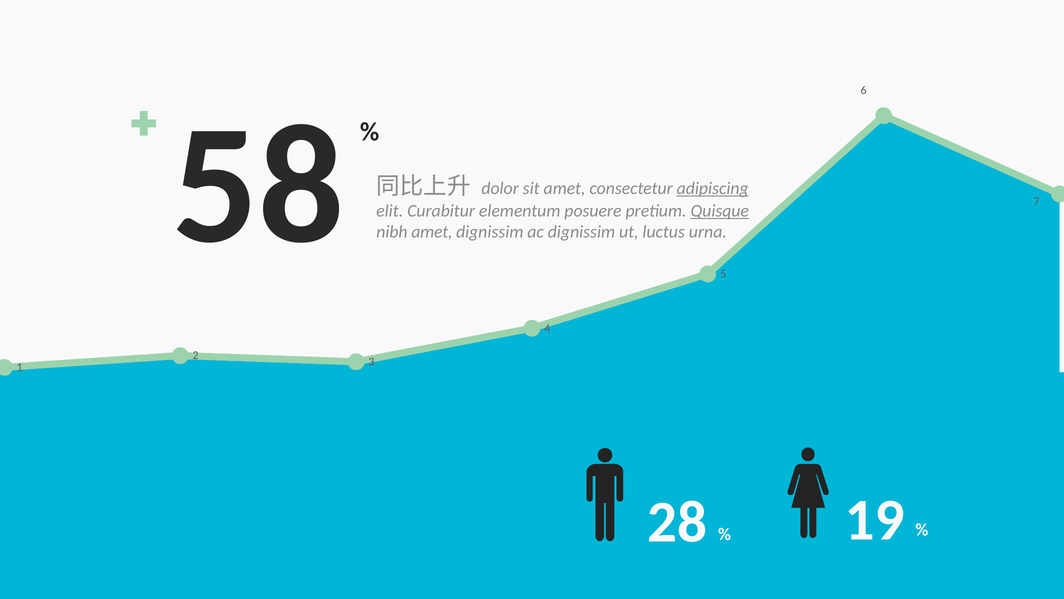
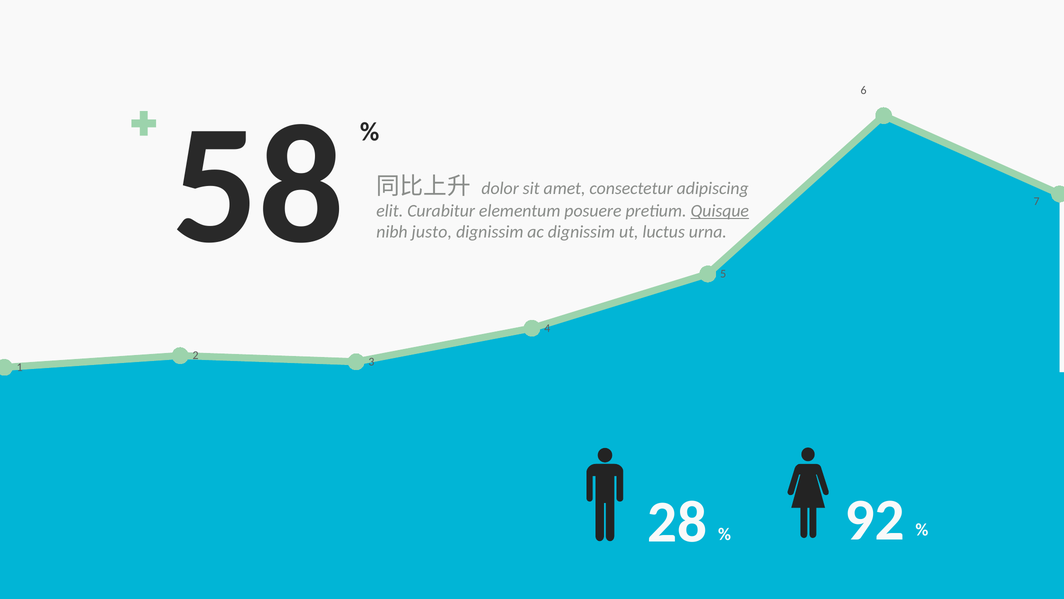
adipiscing underline: present -> none
nibh amet: amet -> justo
19: 19 -> 92
